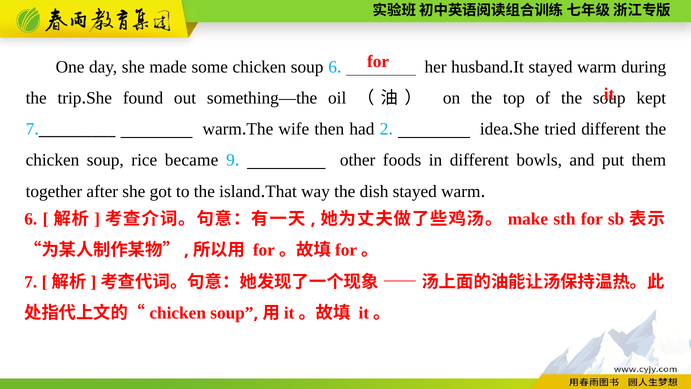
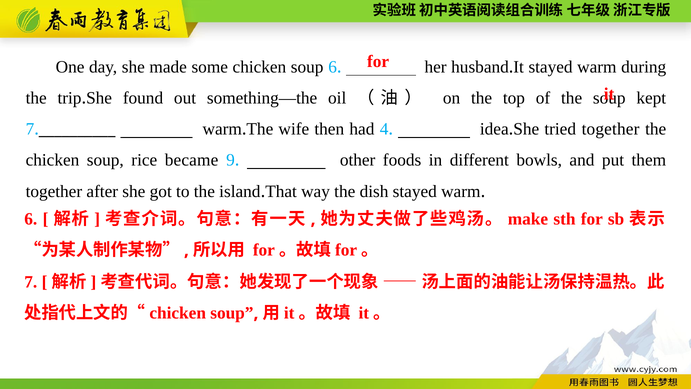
2: 2 -> 4
tried different: different -> together
